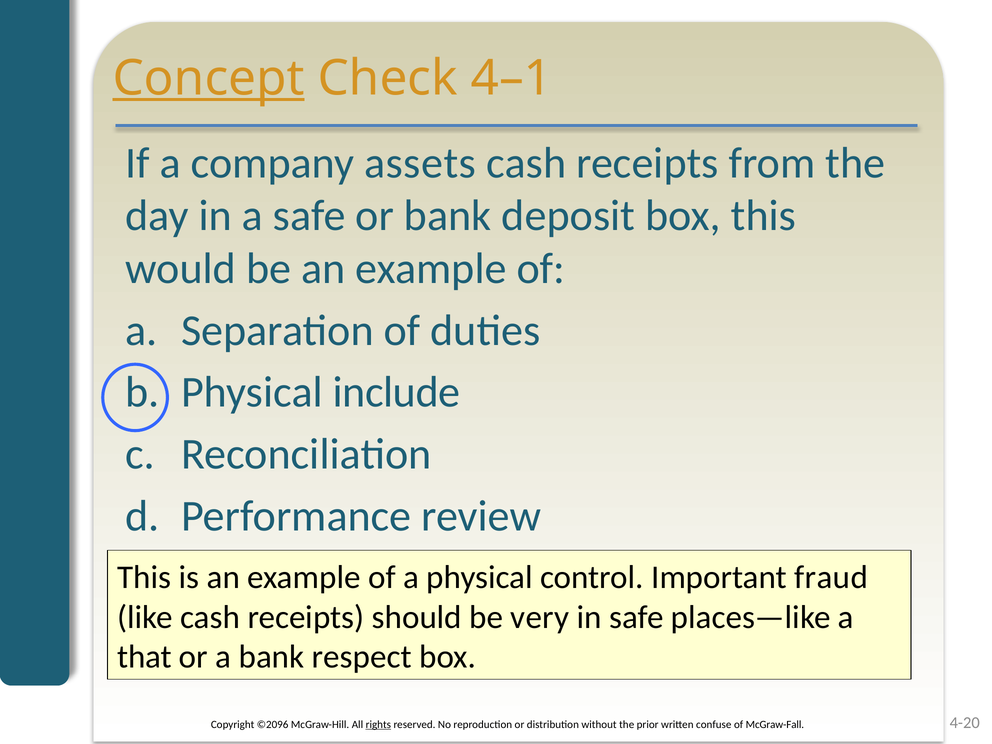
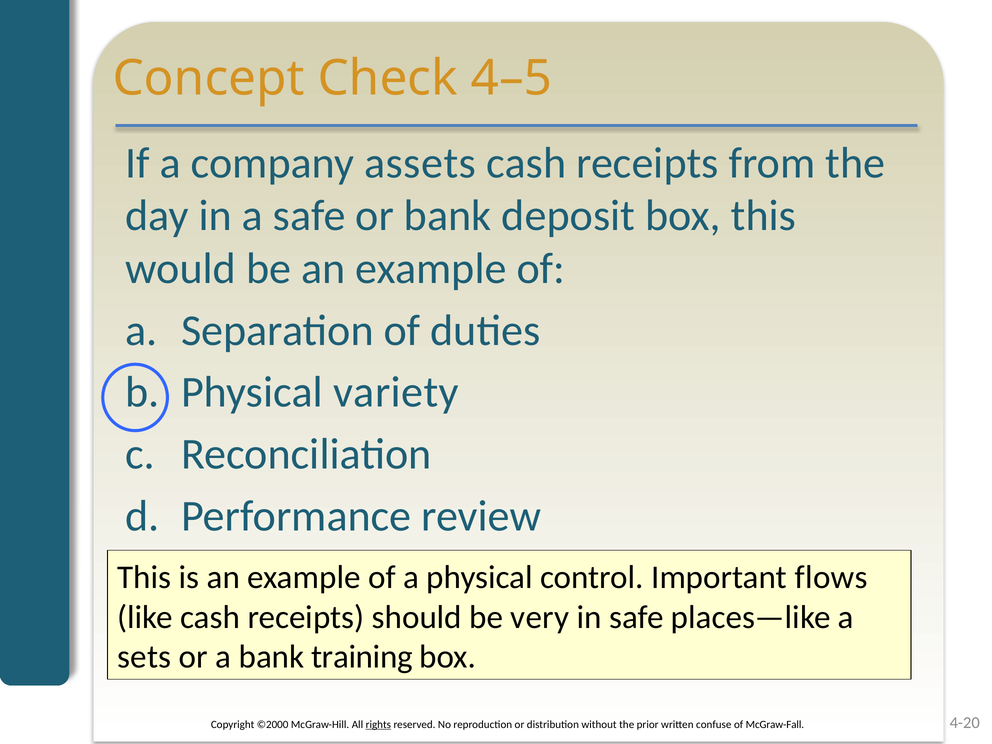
Concept underline: present -> none
4–1: 4–1 -> 4–5
include: include -> variety
fraud: fraud -> flows
that: that -> sets
respect: respect -> training
©2096: ©2096 -> ©2000
